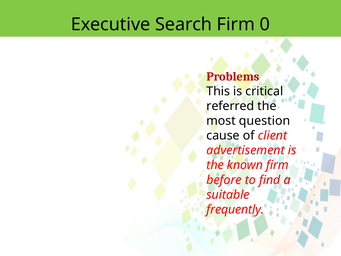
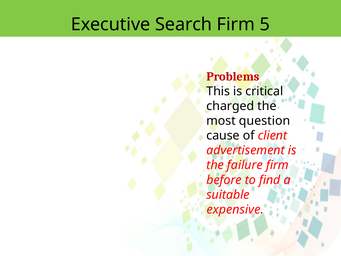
0: 0 -> 5
referred: referred -> charged
known: known -> failure
frequently: frequently -> expensive
